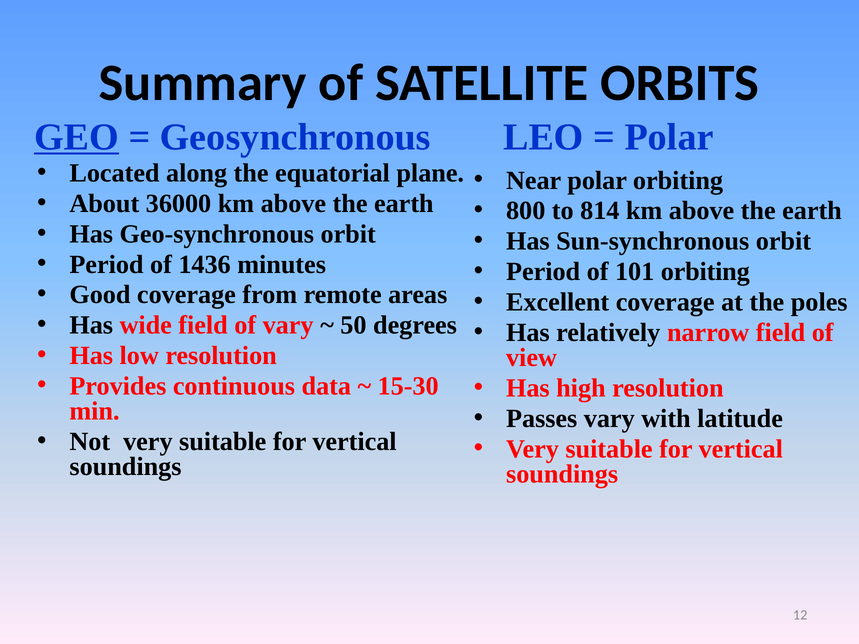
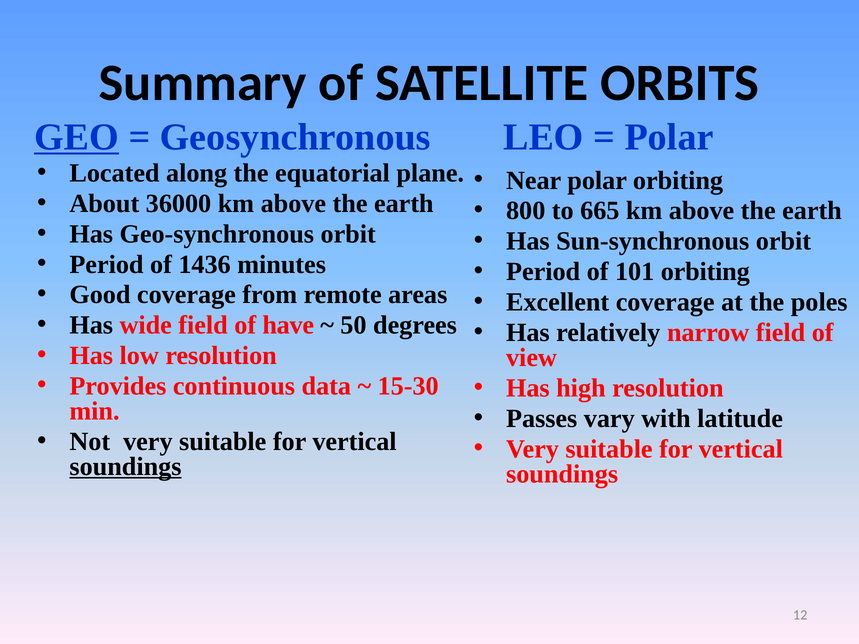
814: 814 -> 665
of vary: vary -> have
soundings at (125, 467) underline: none -> present
